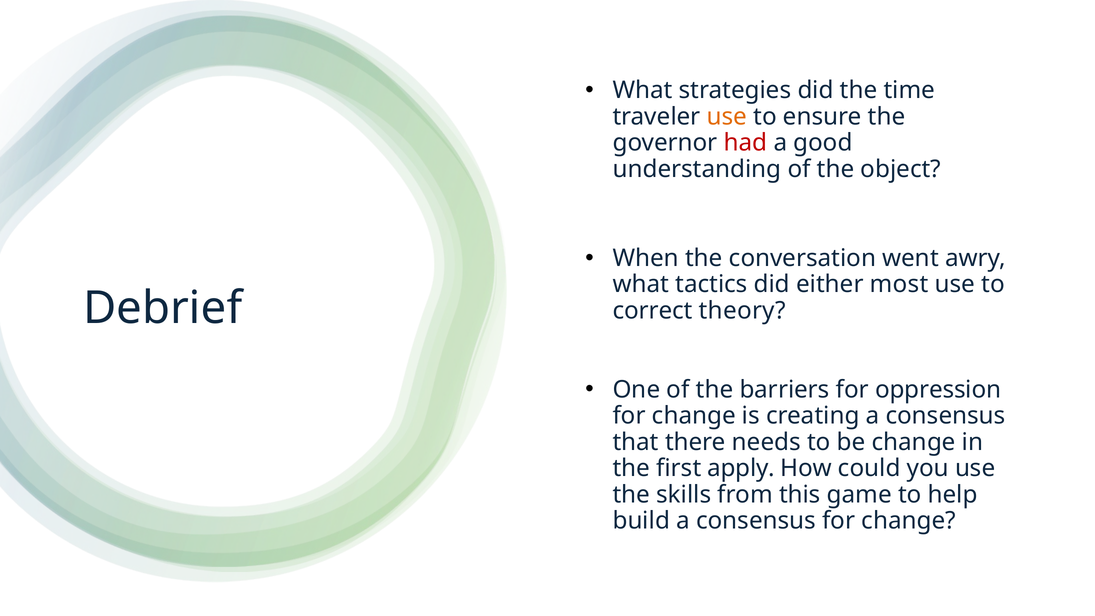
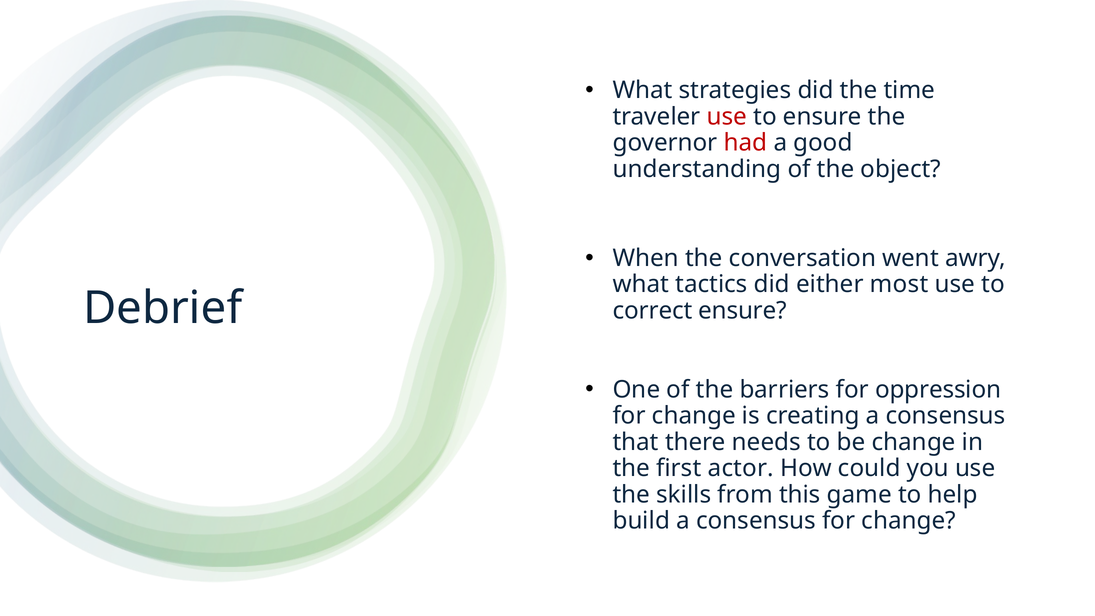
use at (727, 117) colour: orange -> red
correct theory: theory -> ensure
apply: apply -> actor
